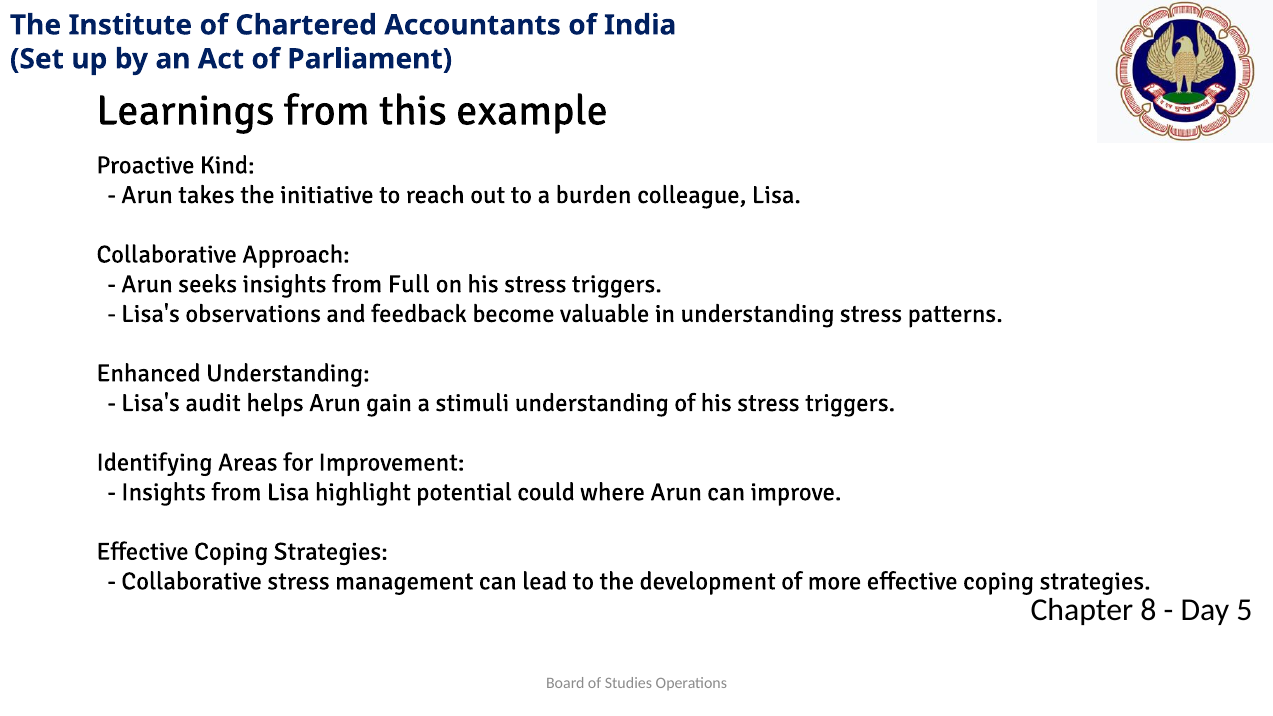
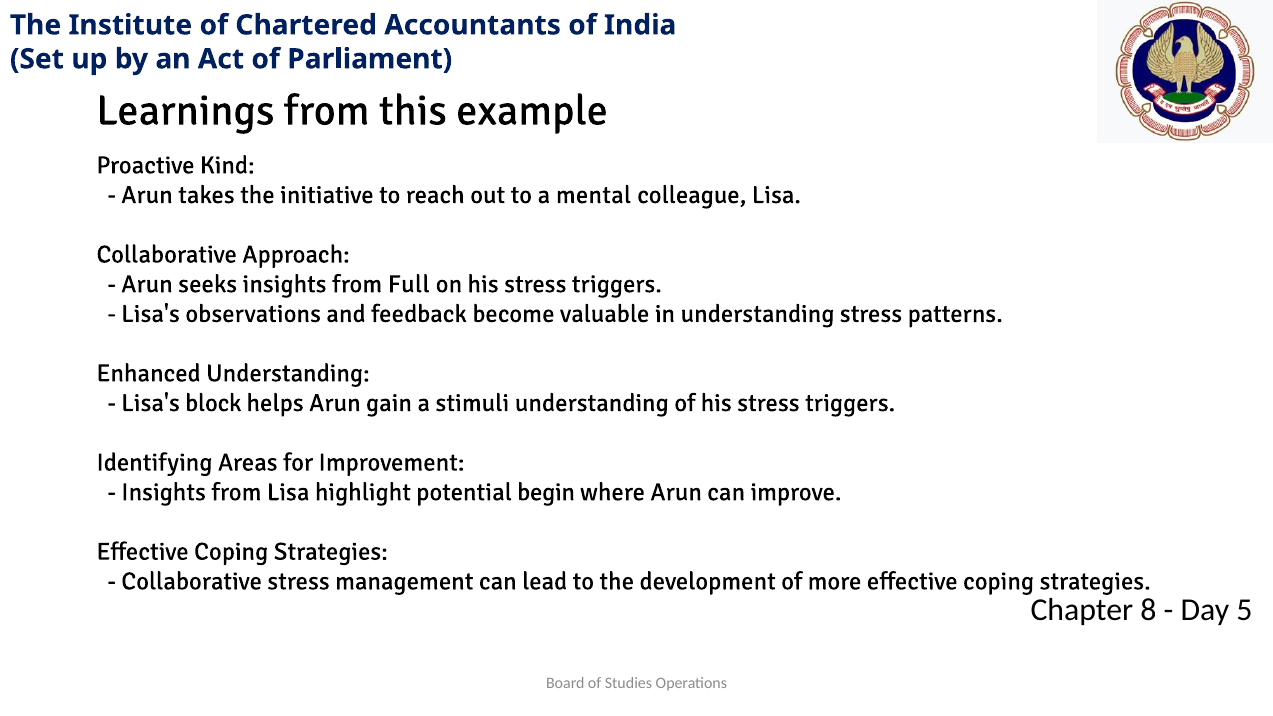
burden: burden -> mental
audit: audit -> block
could: could -> begin
